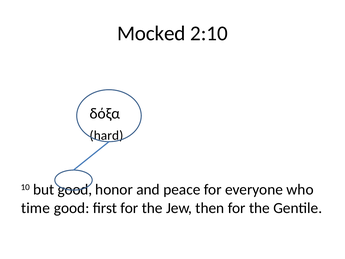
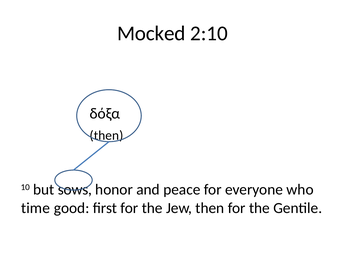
hard at (107, 135): hard -> then
but good: good -> sows
